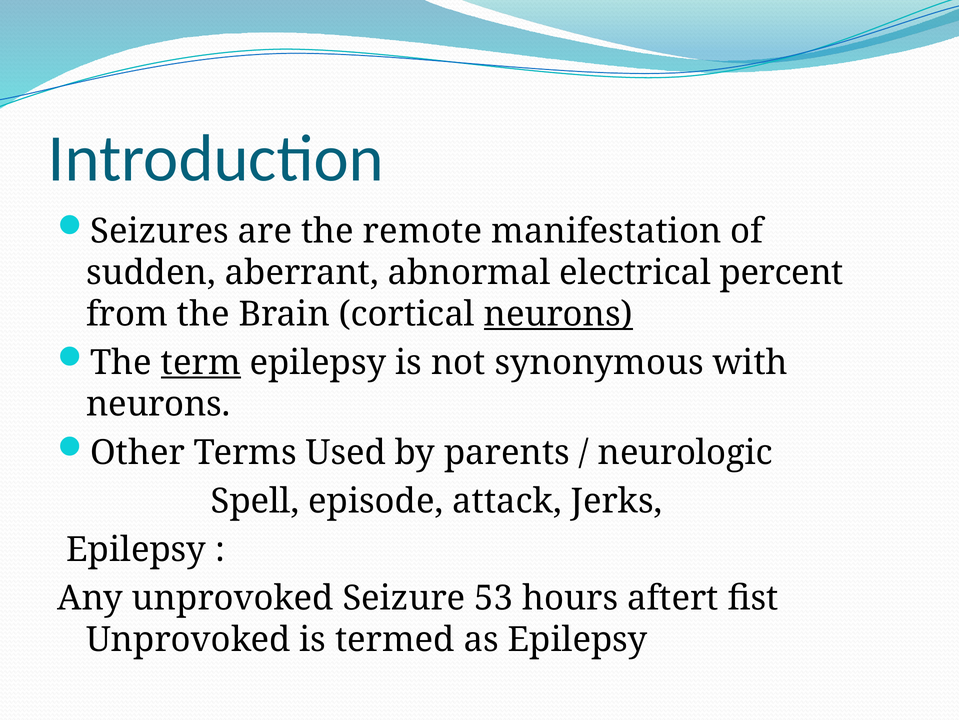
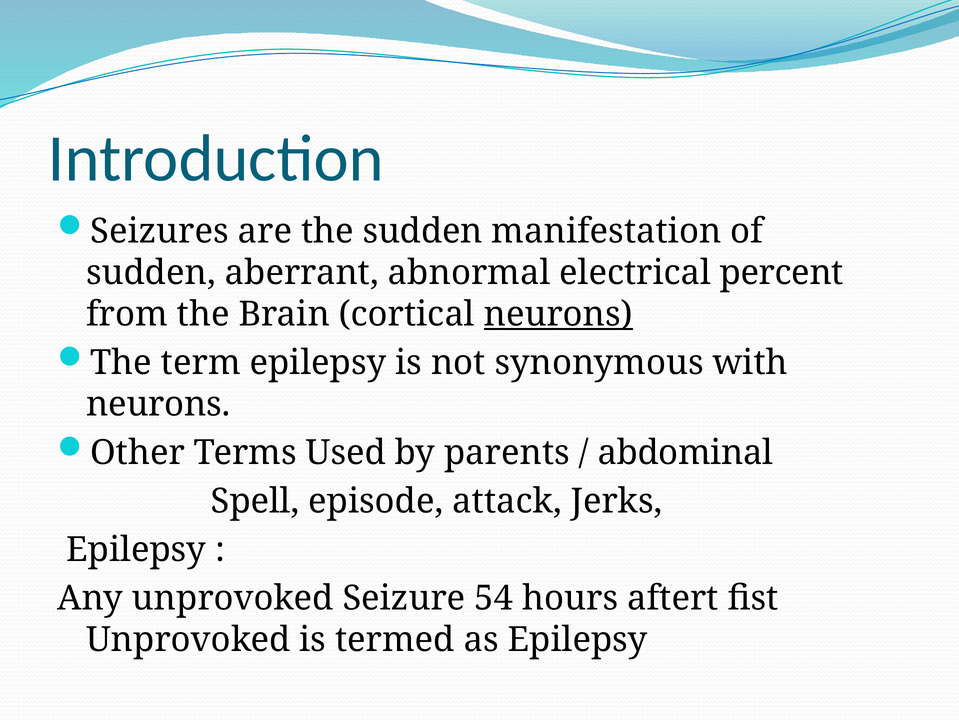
the remote: remote -> sudden
term underline: present -> none
neurologic: neurologic -> abdominal
53: 53 -> 54
